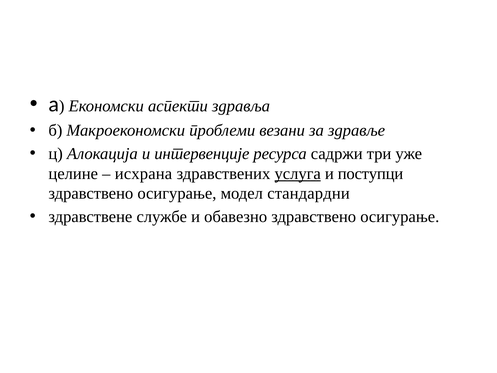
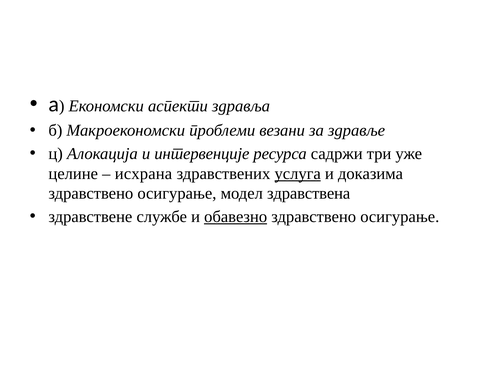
поступци: поступци -> доказима
стандардни: стандардни -> здравствена
обавезно underline: none -> present
